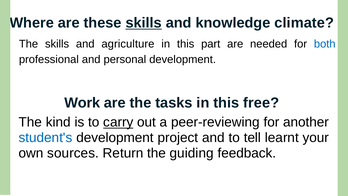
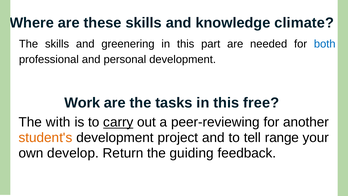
skills at (144, 23) underline: present -> none
agriculture: agriculture -> greenering
kind: kind -> with
student's colour: blue -> orange
learnt: learnt -> range
sources: sources -> develop
